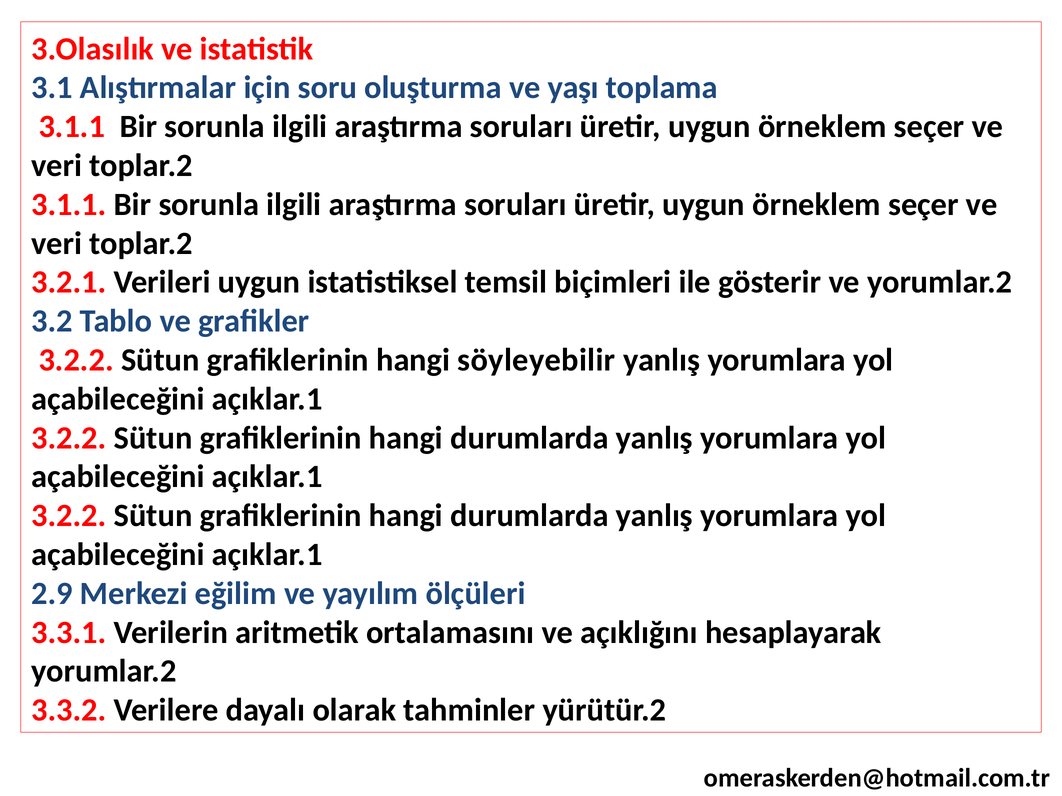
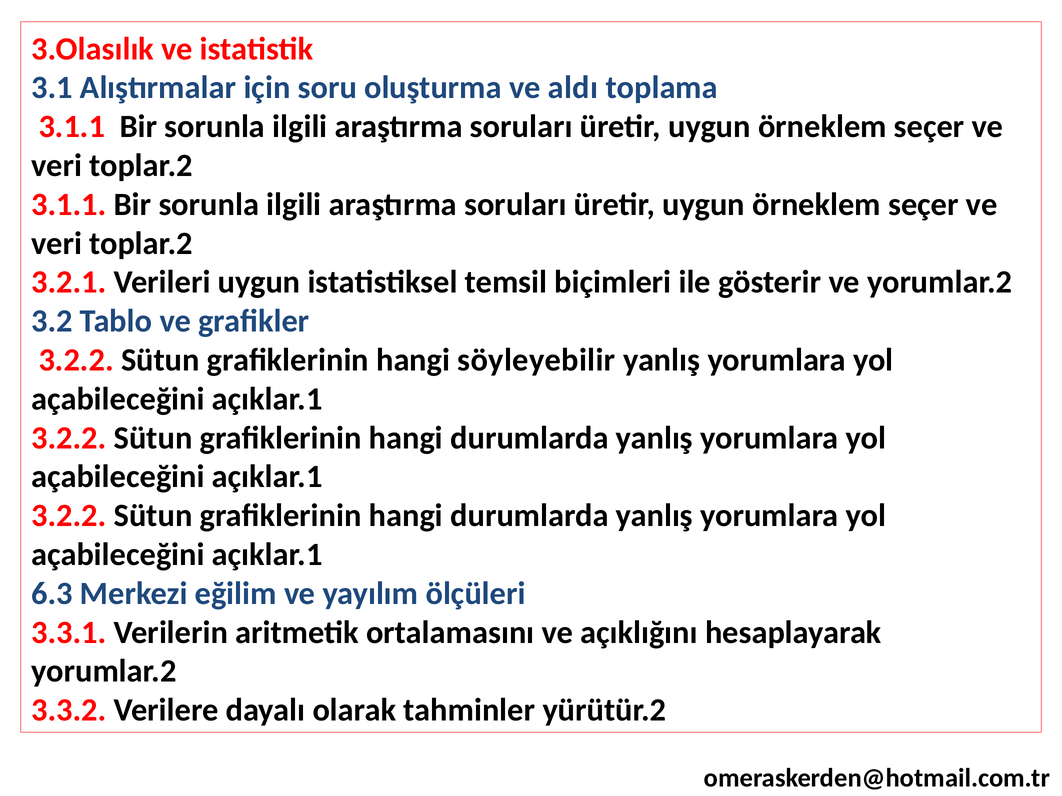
yaşı: yaşı -> aldı
2.9: 2.9 -> 6.3
